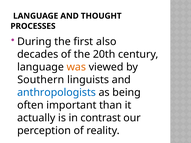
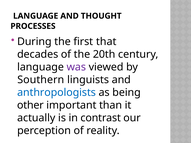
also: also -> that
was colour: orange -> purple
often: often -> other
